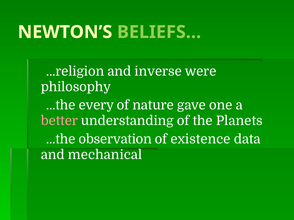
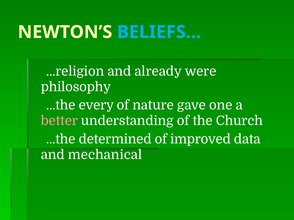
BELIEFS… colour: light green -> light blue
inverse: inverse -> already
Planets: Planets -> Church
observation: observation -> determined
existence: existence -> improved
